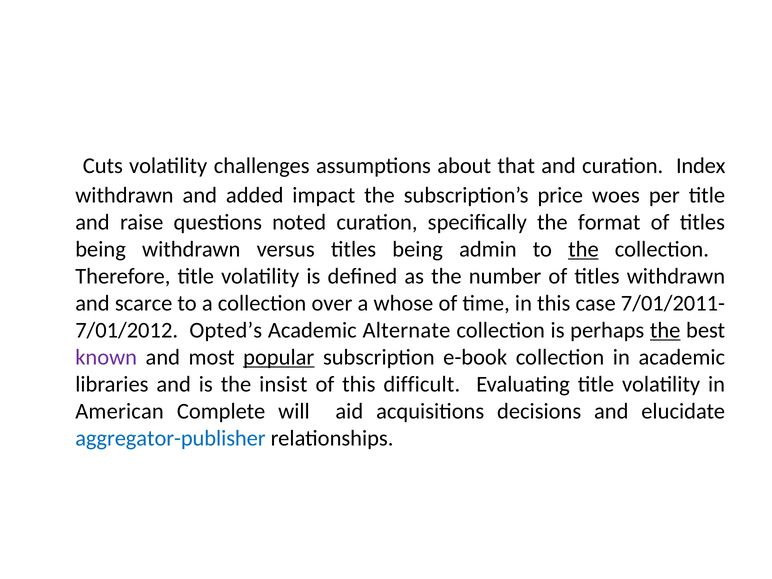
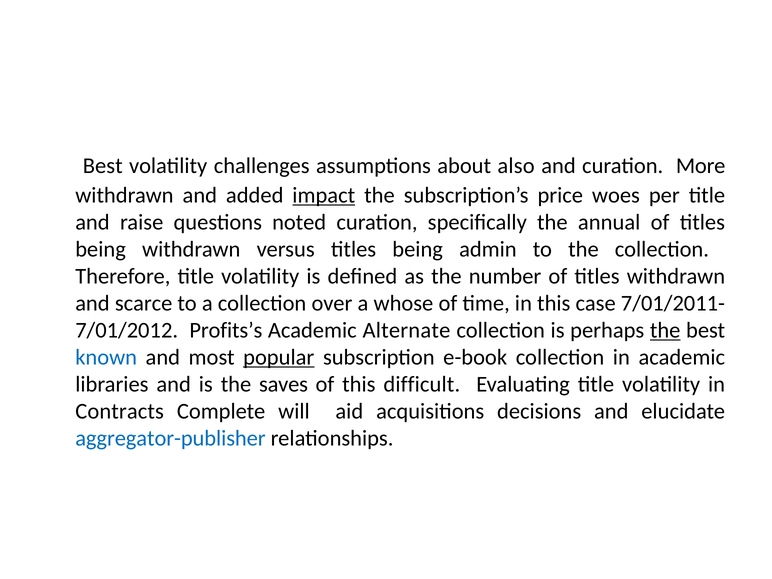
Cuts at (103, 166): Cuts -> Best
that: that -> also
Index: Index -> More
impact underline: none -> present
format: format -> annual
the at (583, 249) underline: present -> none
Opted’s: Opted’s -> Profits’s
known colour: purple -> blue
insist: insist -> saves
American: American -> Contracts
